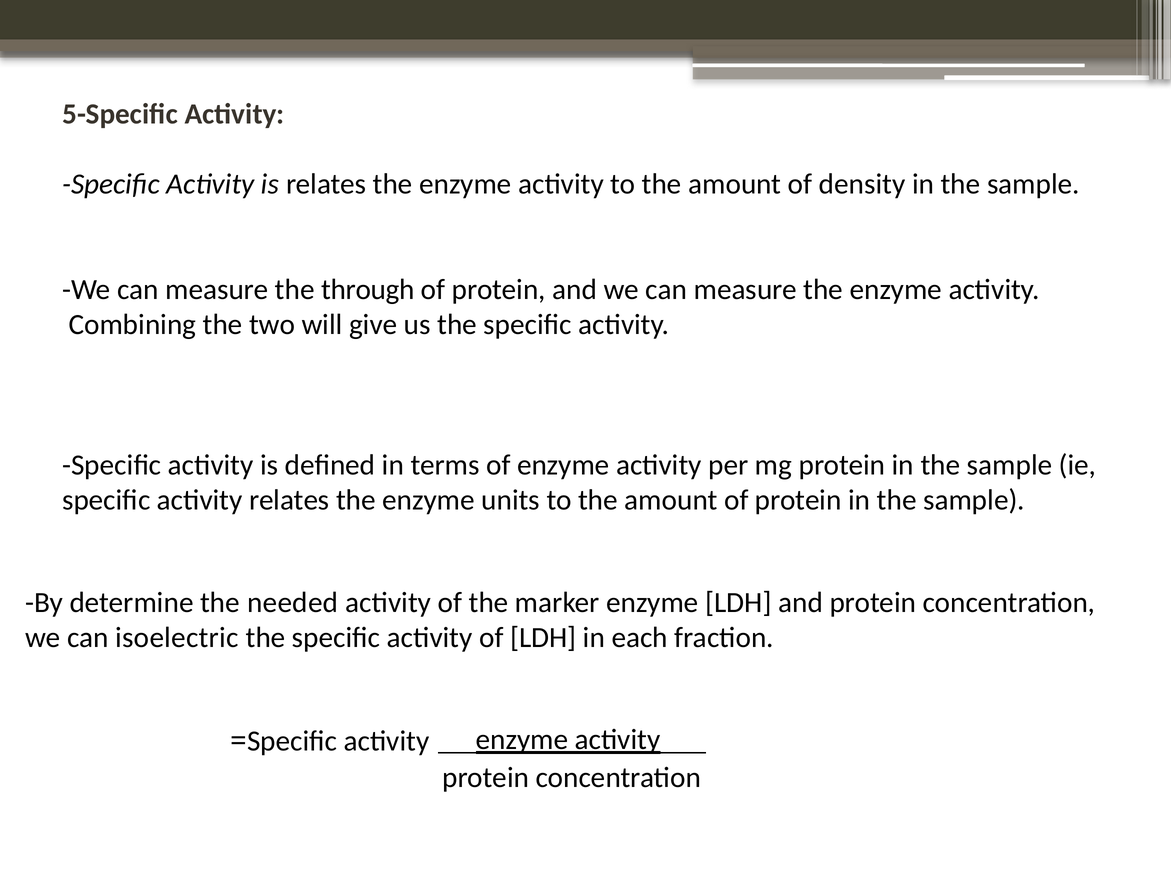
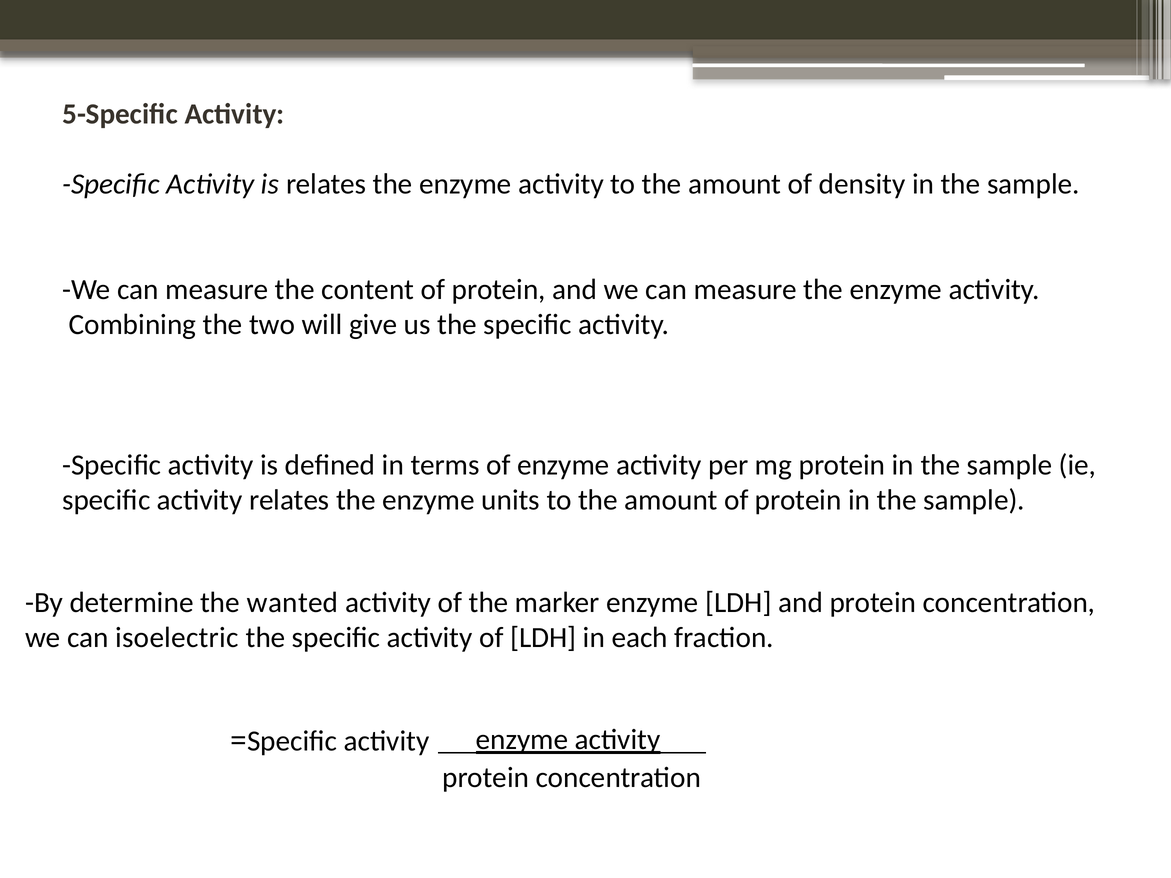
through: through -> content
needed: needed -> wanted
